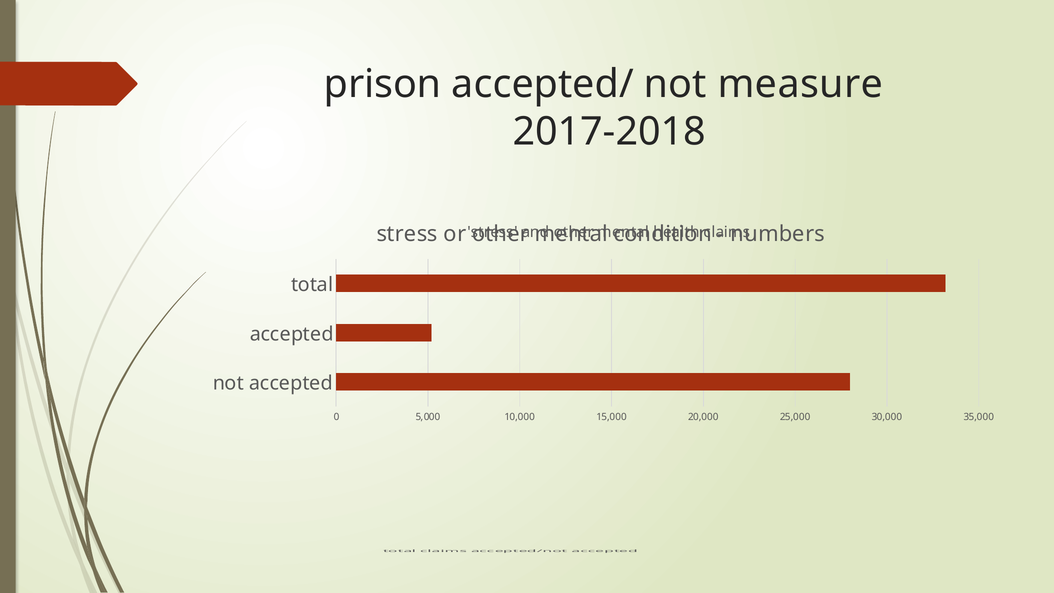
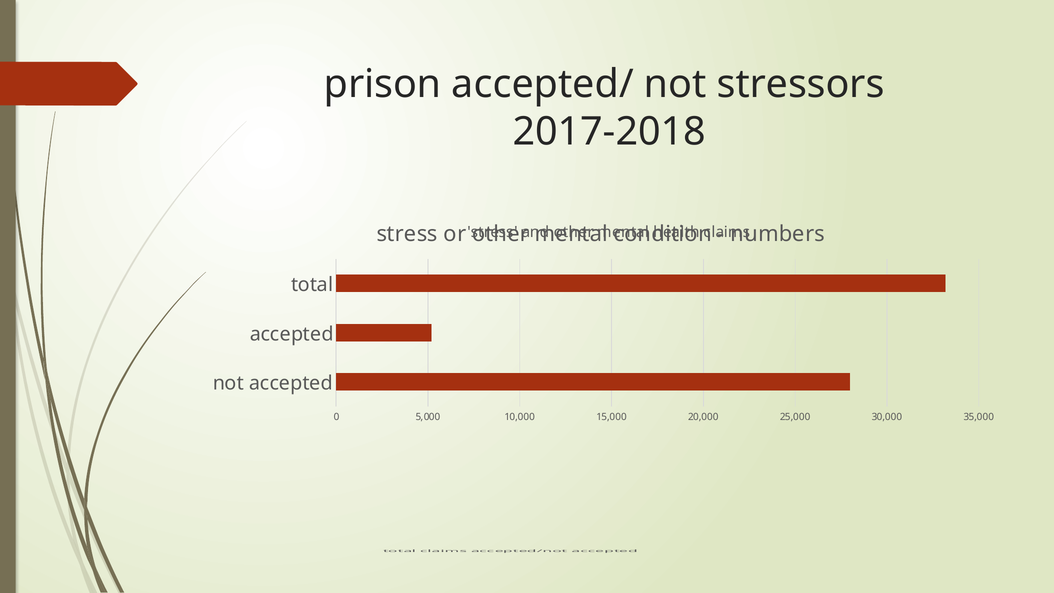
measure: measure -> stressors
